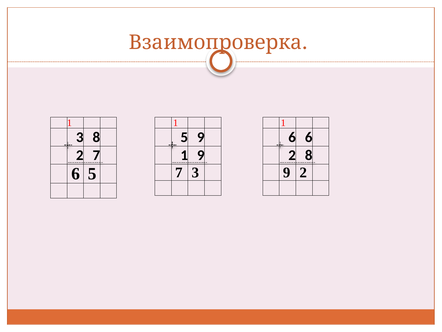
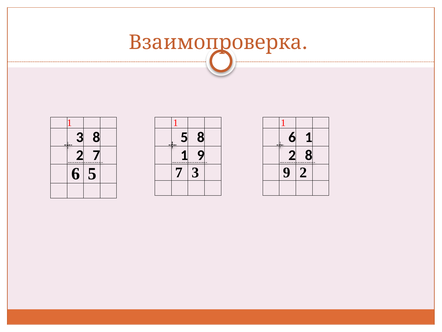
5 9: 9 -> 8
6 6: 6 -> 1
